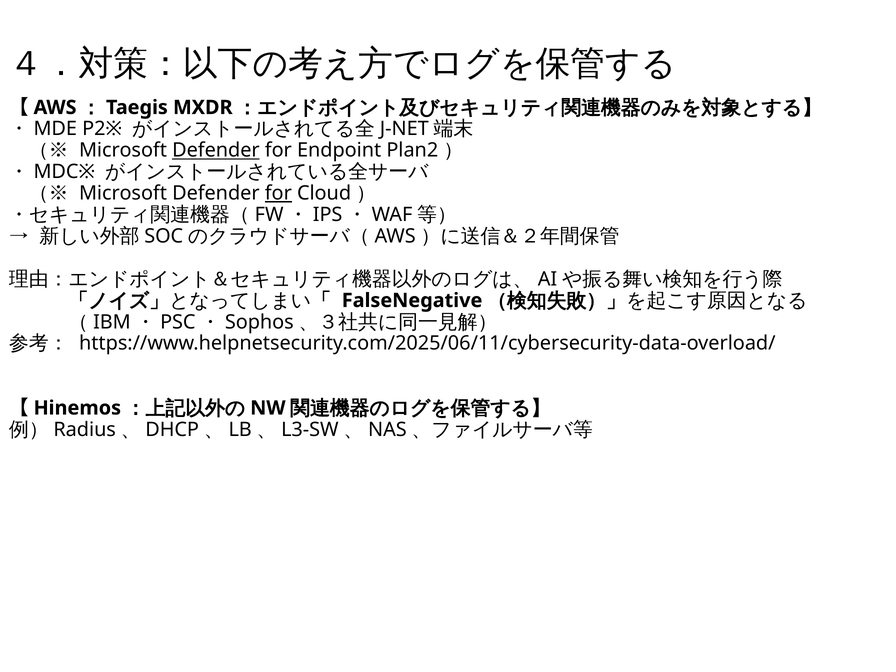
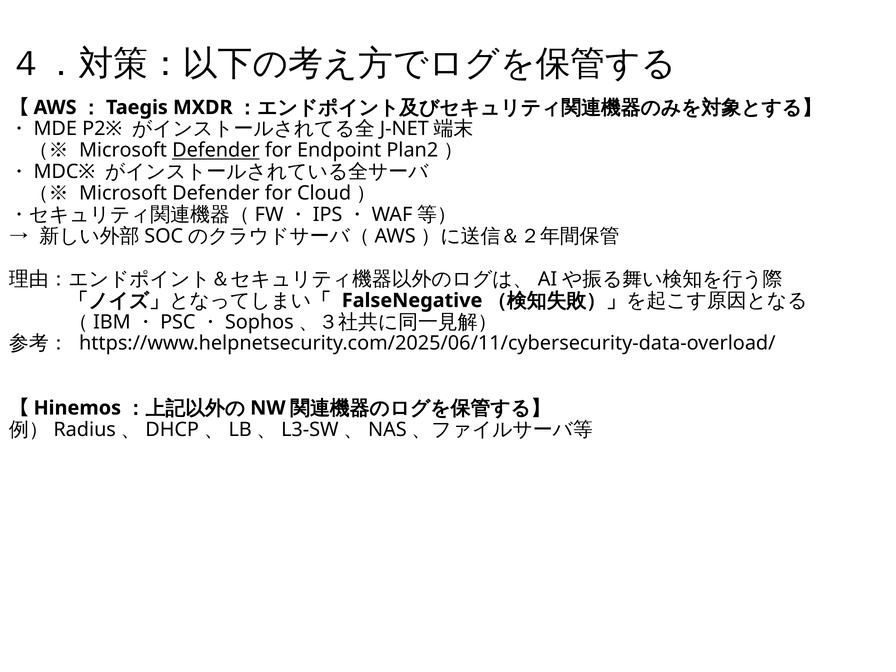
for at (278, 193) underline: present -> none
